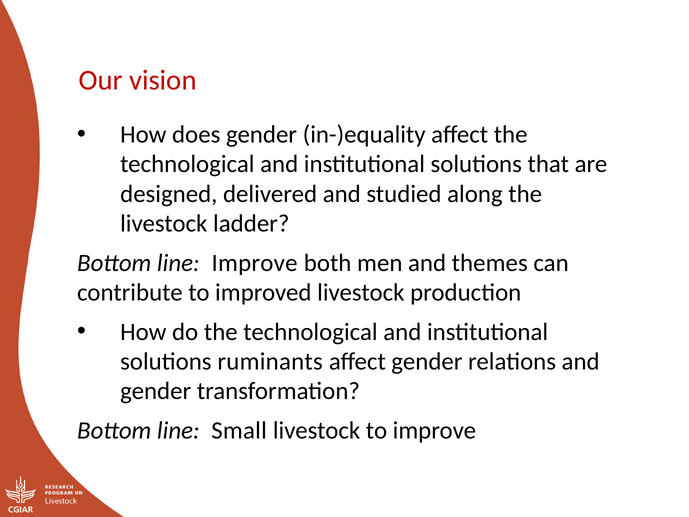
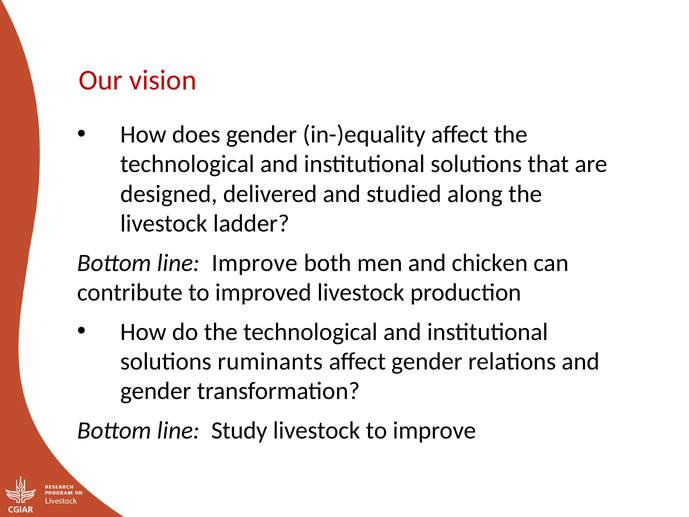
themes: themes -> chicken
Small: Small -> Study
